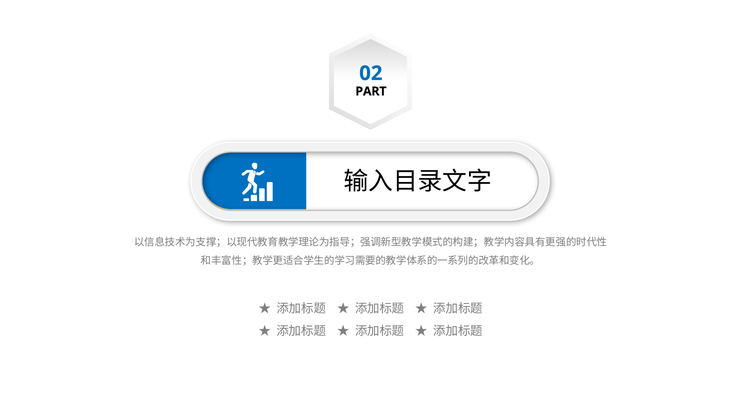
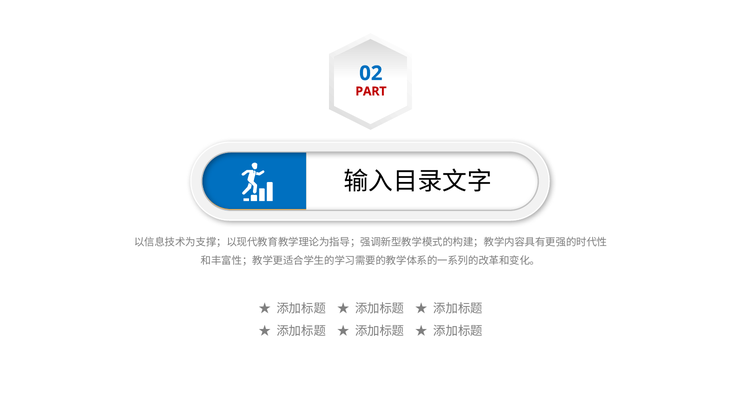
PART colour: black -> red
